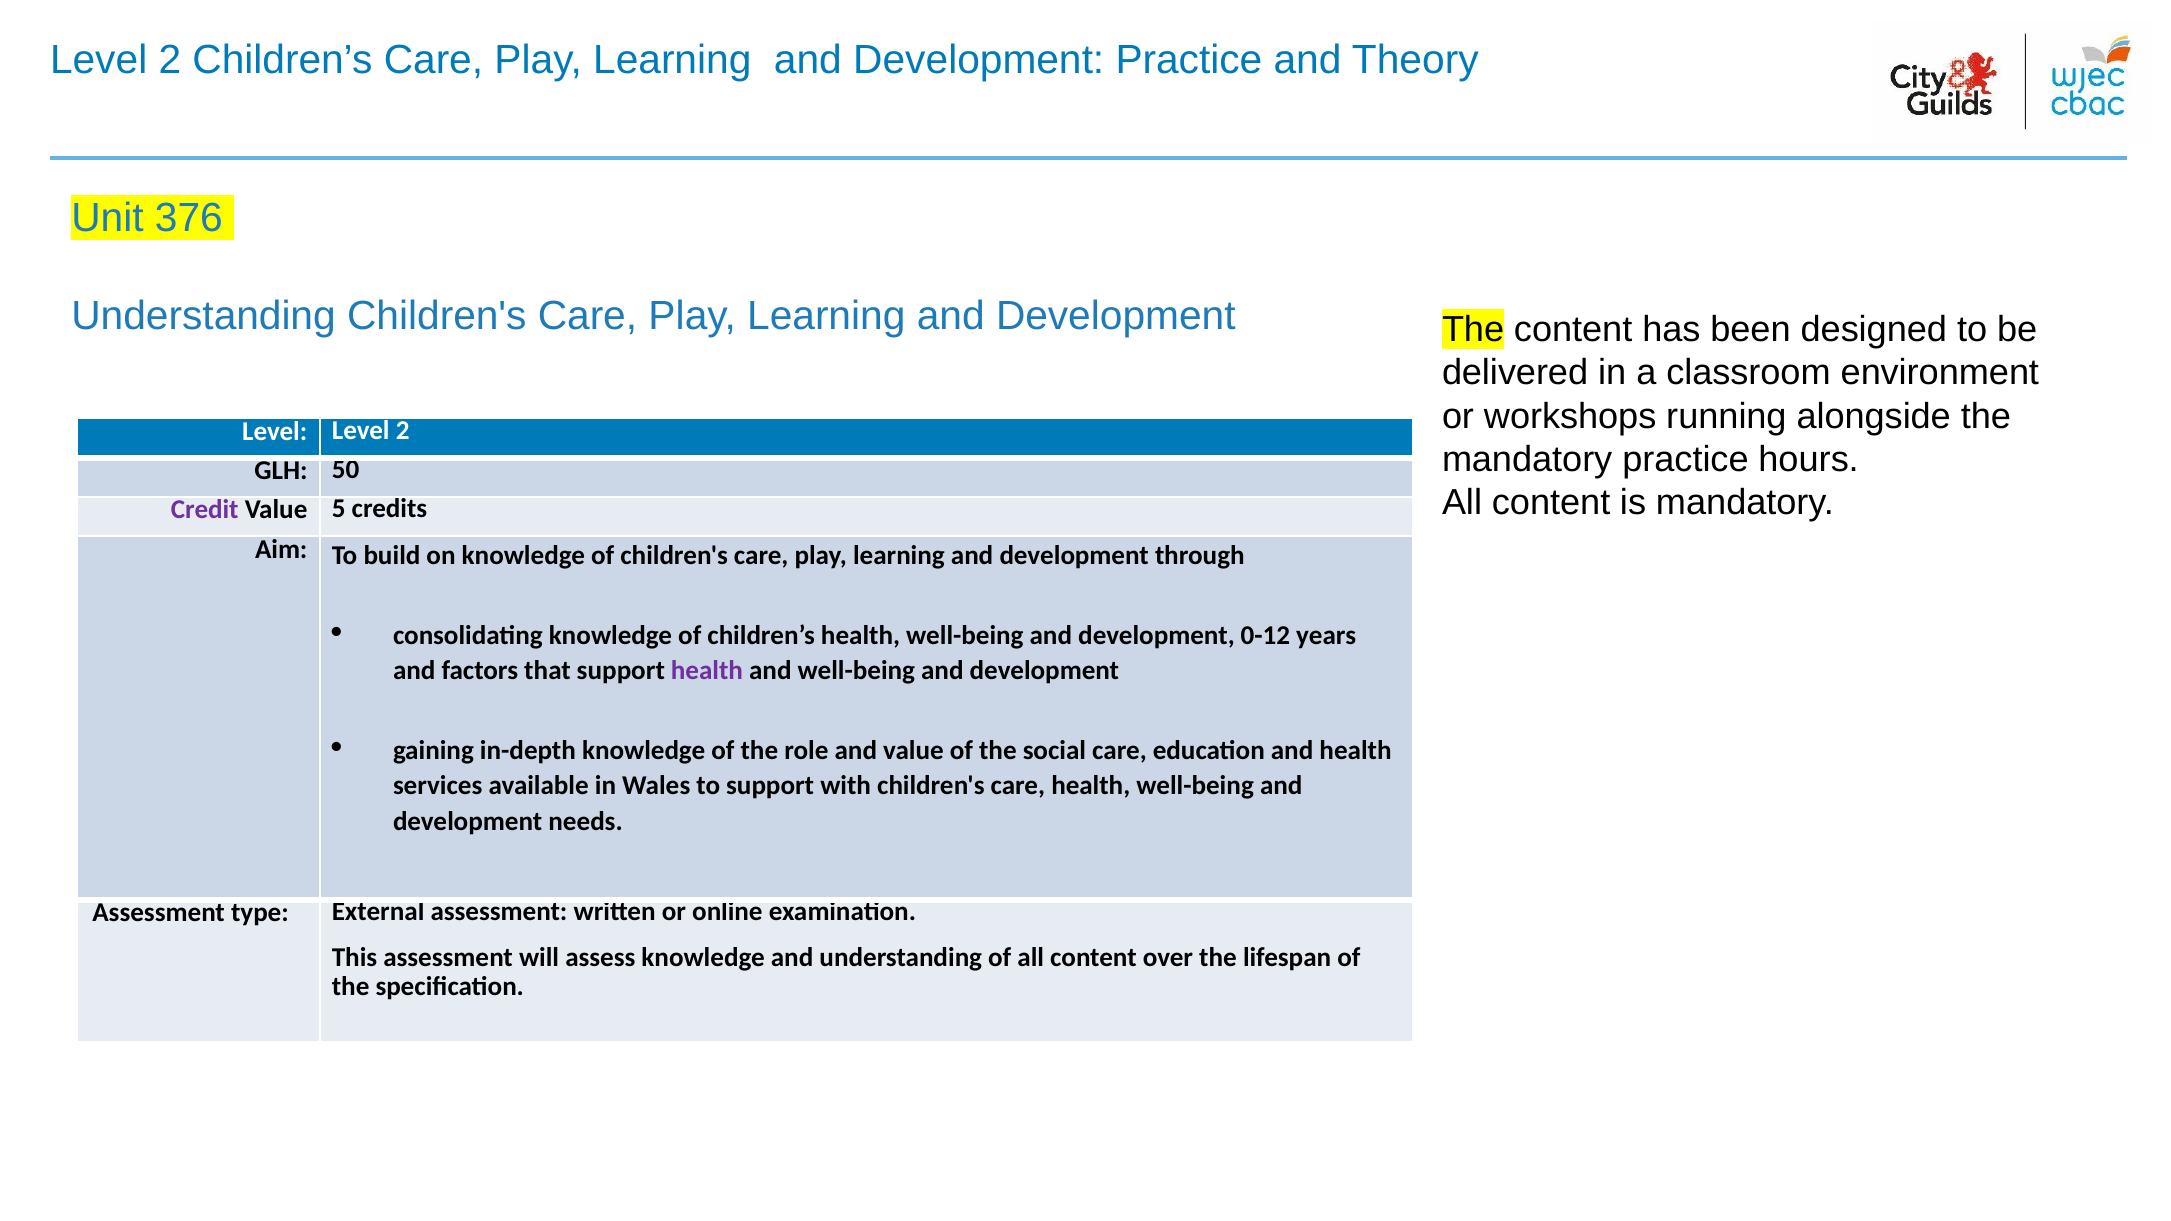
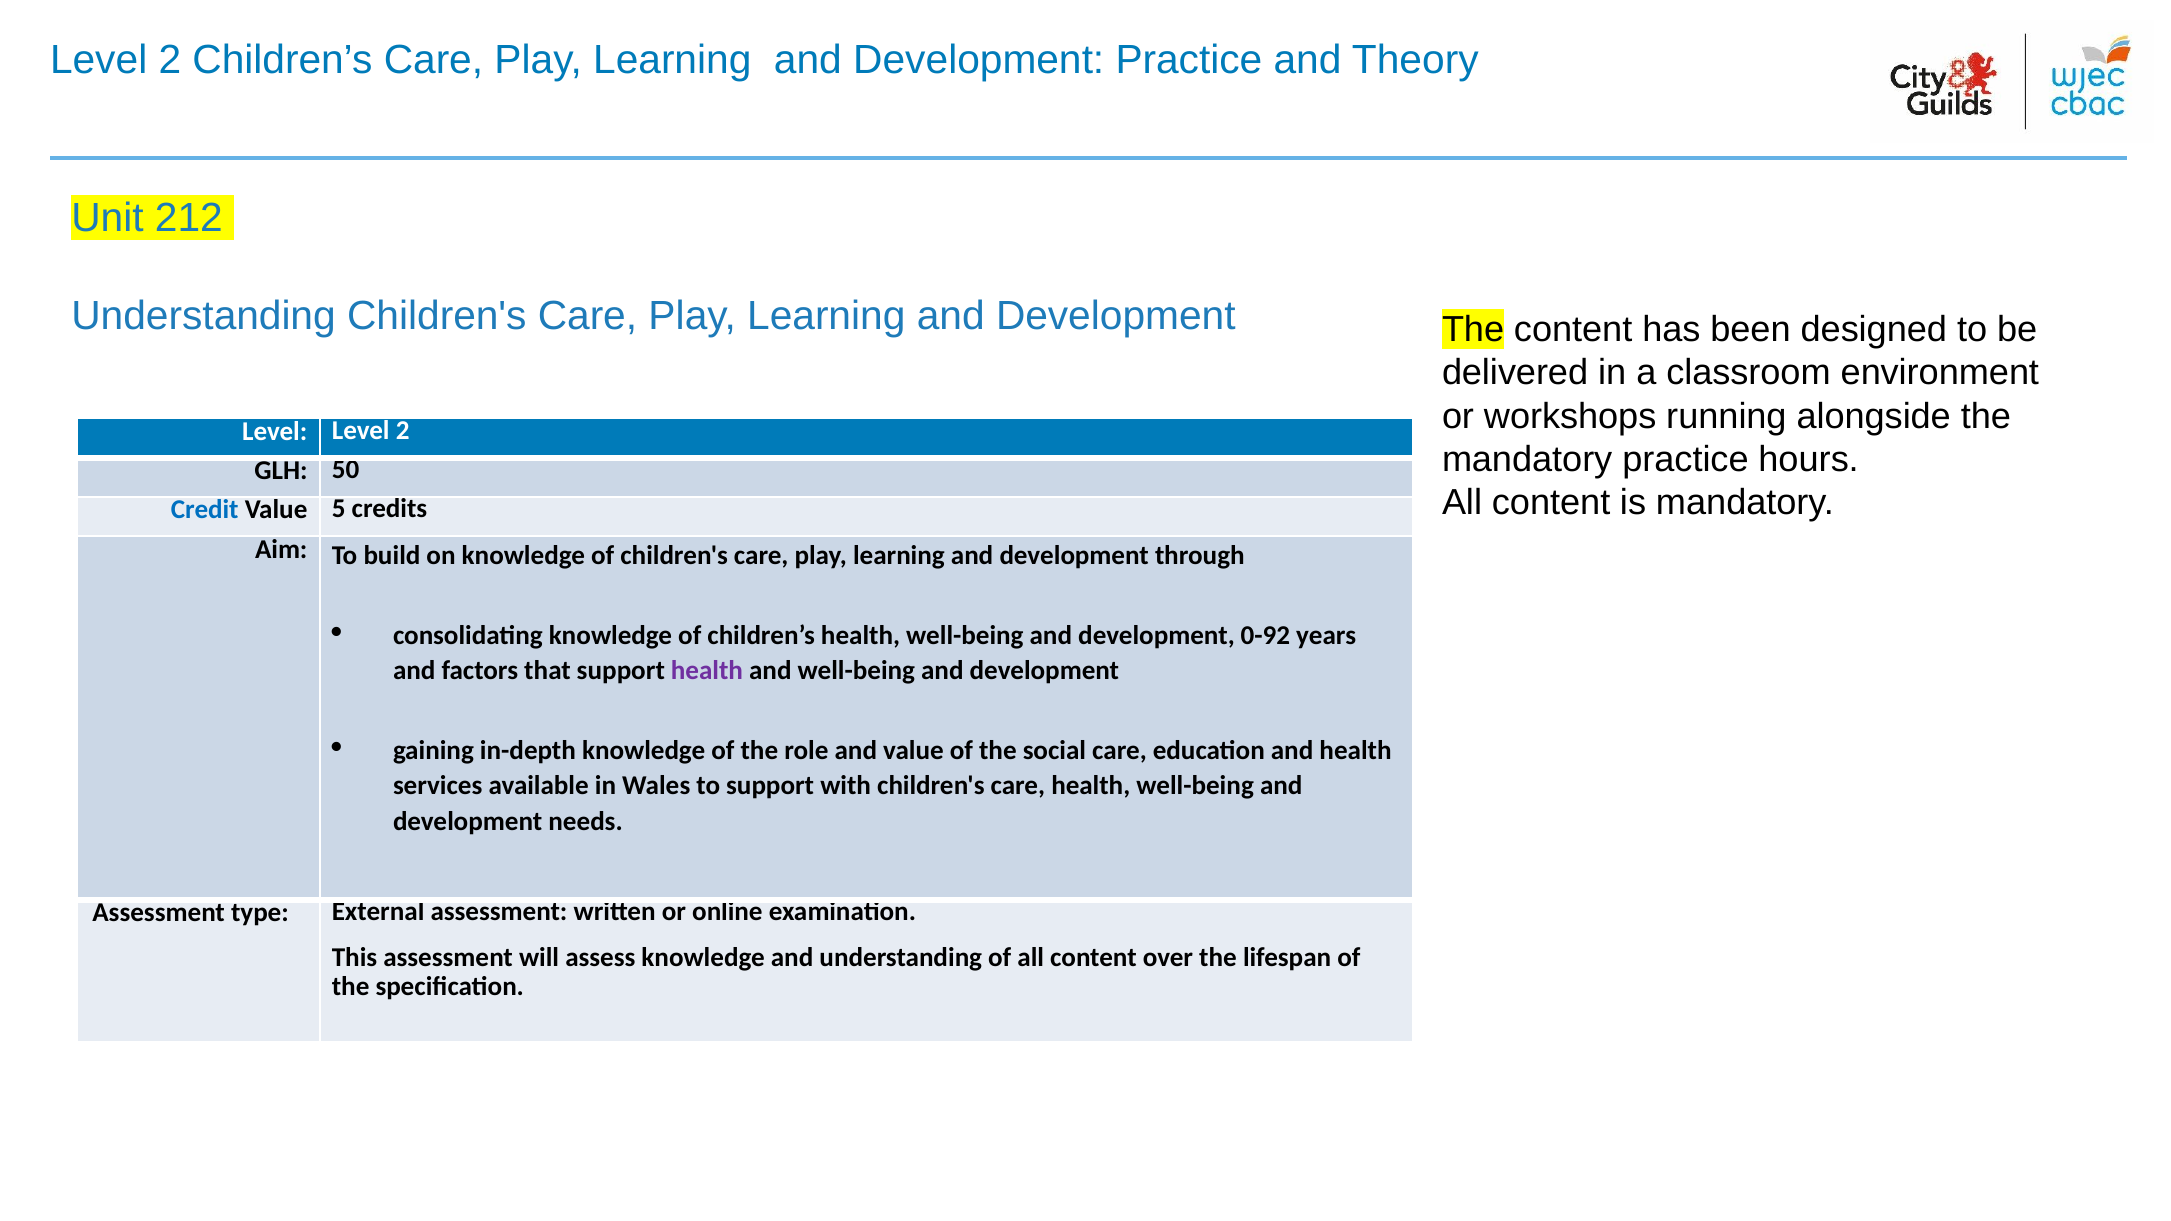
376: 376 -> 212
Credit colour: purple -> blue
0-12: 0-12 -> 0-92
